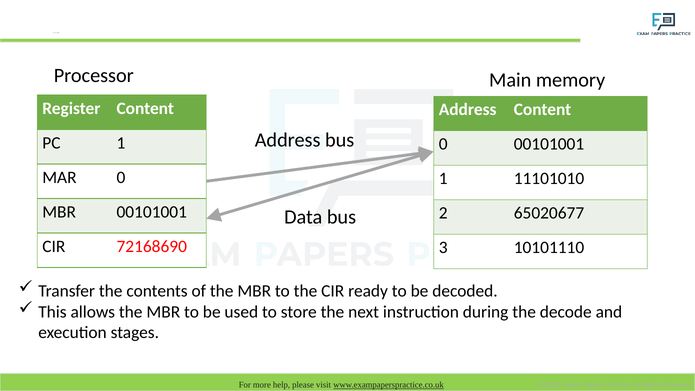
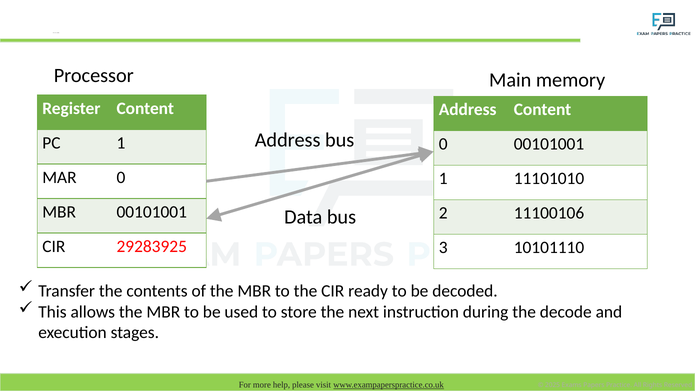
65020677: 65020677 -> 11100106
72168690: 72168690 -> 29283925
